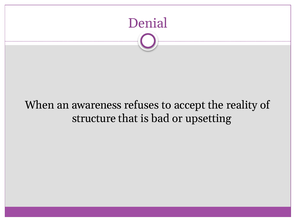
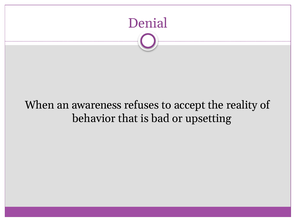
structure: structure -> behavior
